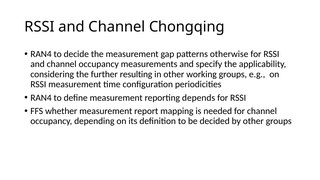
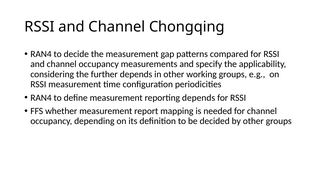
otherwise: otherwise -> compared
further resulting: resulting -> depends
